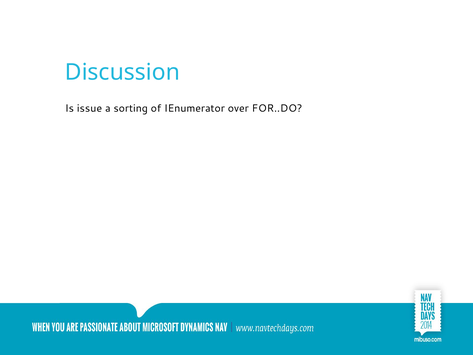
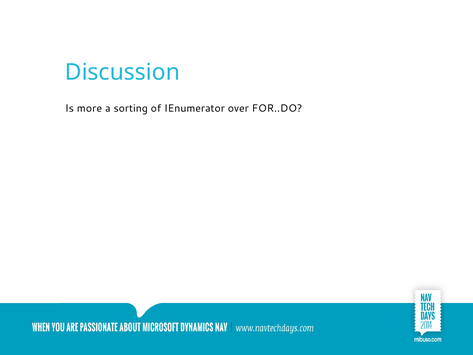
issue: issue -> more
